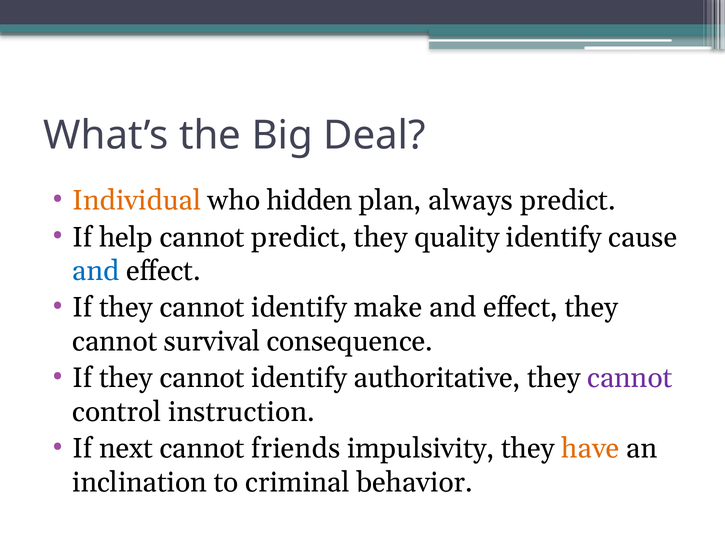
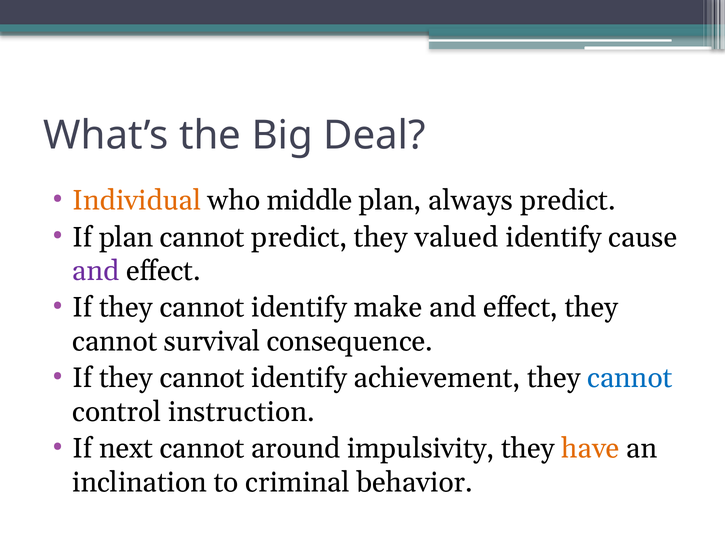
hidden: hidden -> middle
If help: help -> plan
quality: quality -> valued
and at (96, 271) colour: blue -> purple
authoritative: authoritative -> achievement
cannot at (630, 379) colour: purple -> blue
friends: friends -> around
